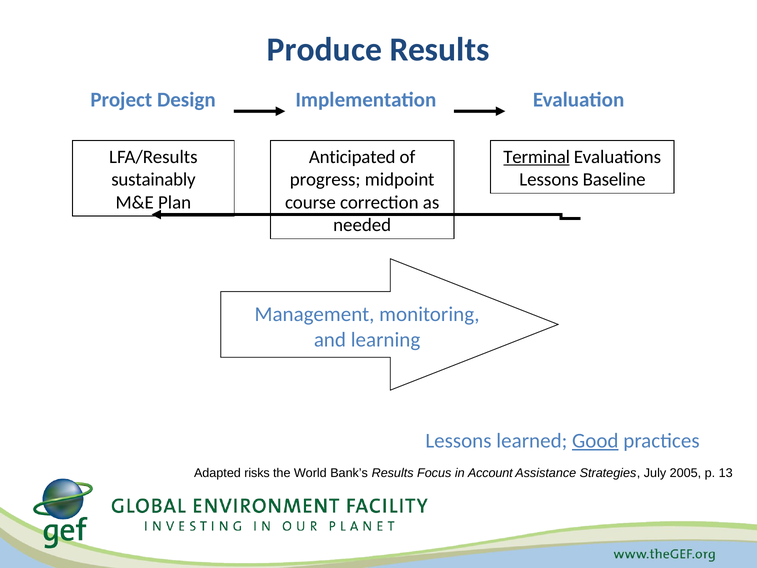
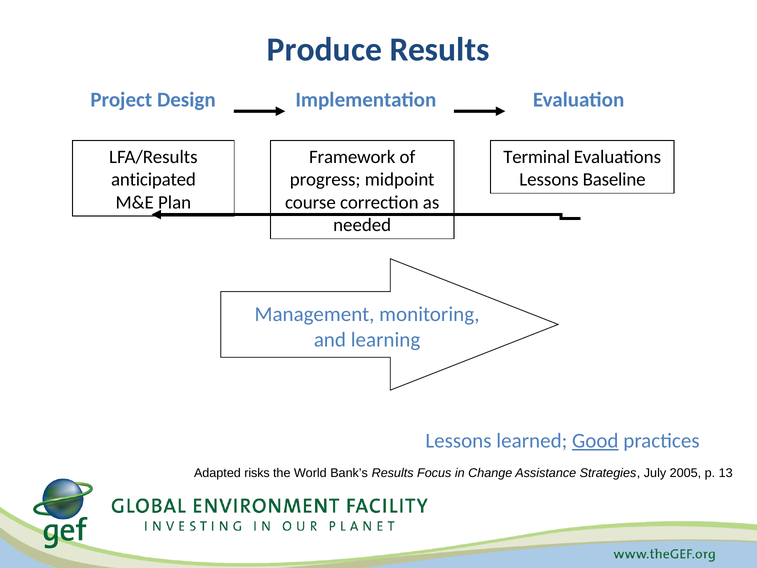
Anticipated: Anticipated -> Framework
Terminal underline: present -> none
sustainably: sustainably -> anticipated
Account: Account -> Change
